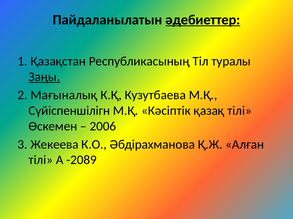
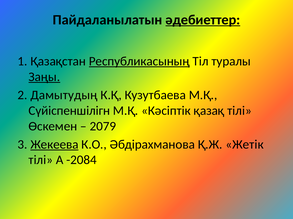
Республикасының underline: none -> present
Мағыналық: Мағыналық -> Дамытудың
2006: 2006 -> 2079
Жекеева underline: none -> present
Алған: Алған -> Жетік
-2089: -2089 -> -2084
